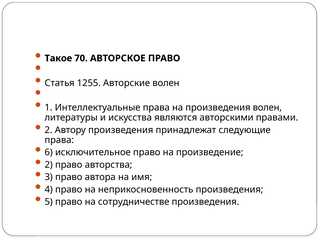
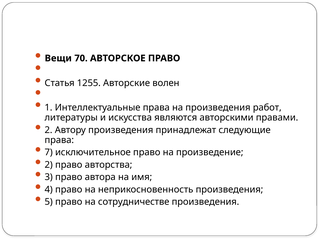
Такое: Такое -> Вещи
произведения волен: волен -> работ
6: 6 -> 7
